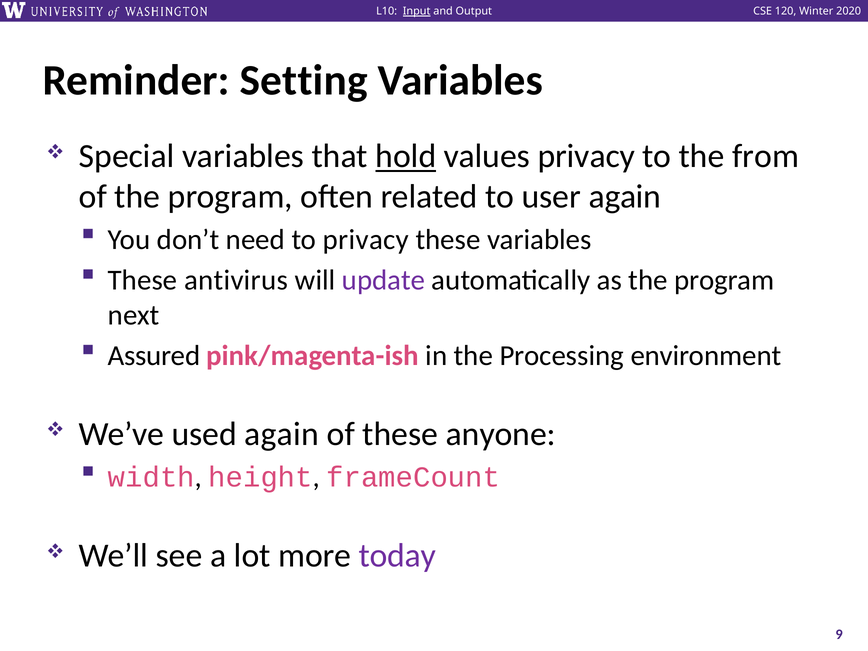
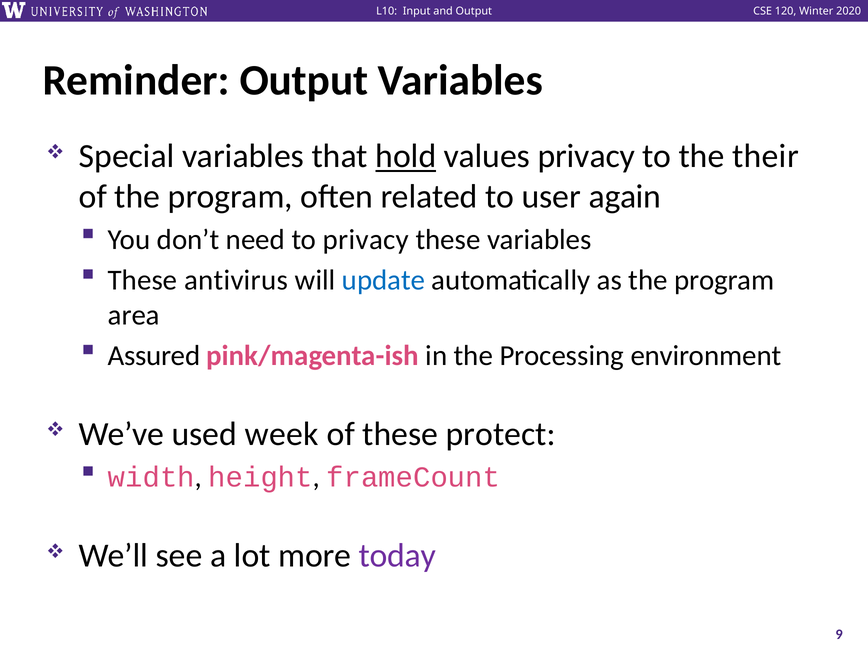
Input underline: present -> none
Reminder Setting: Setting -> Output
from: from -> their
update colour: purple -> blue
next: next -> area
used again: again -> week
anyone: anyone -> protect
